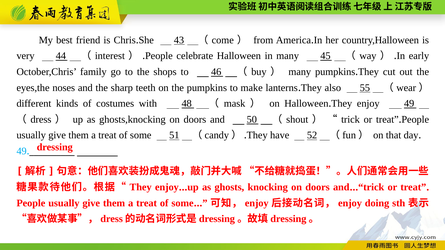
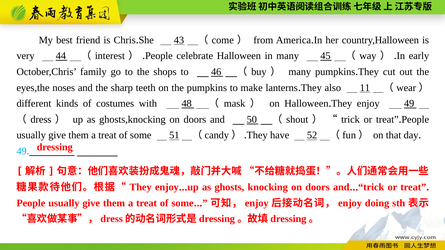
55: 55 -> 11
